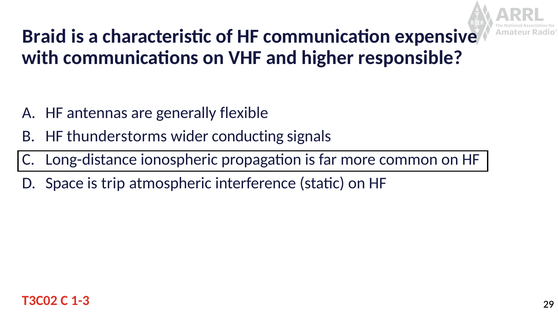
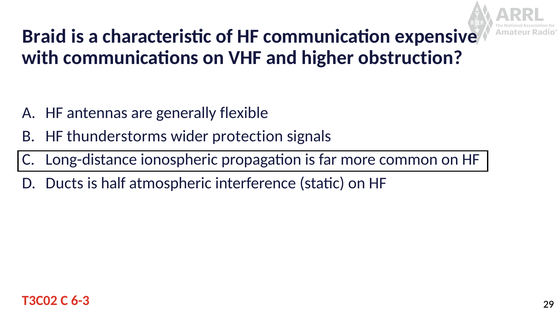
responsible: responsible -> obstruction
conducting: conducting -> protection
Space: Space -> Ducts
trip: trip -> half
1-3: 1-3 -> 6-3
